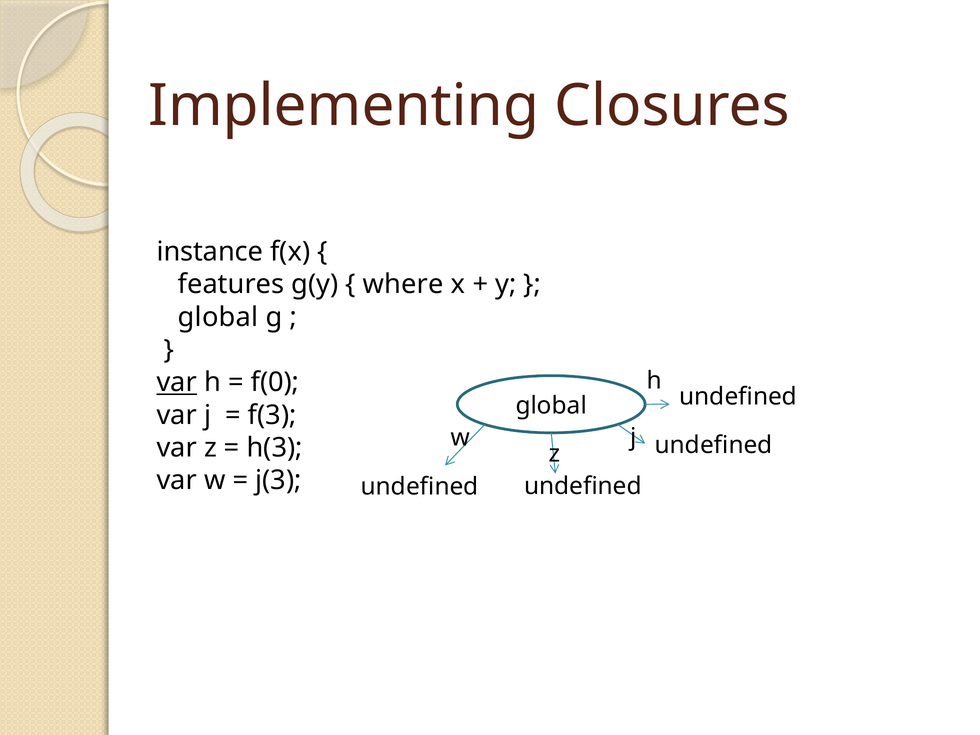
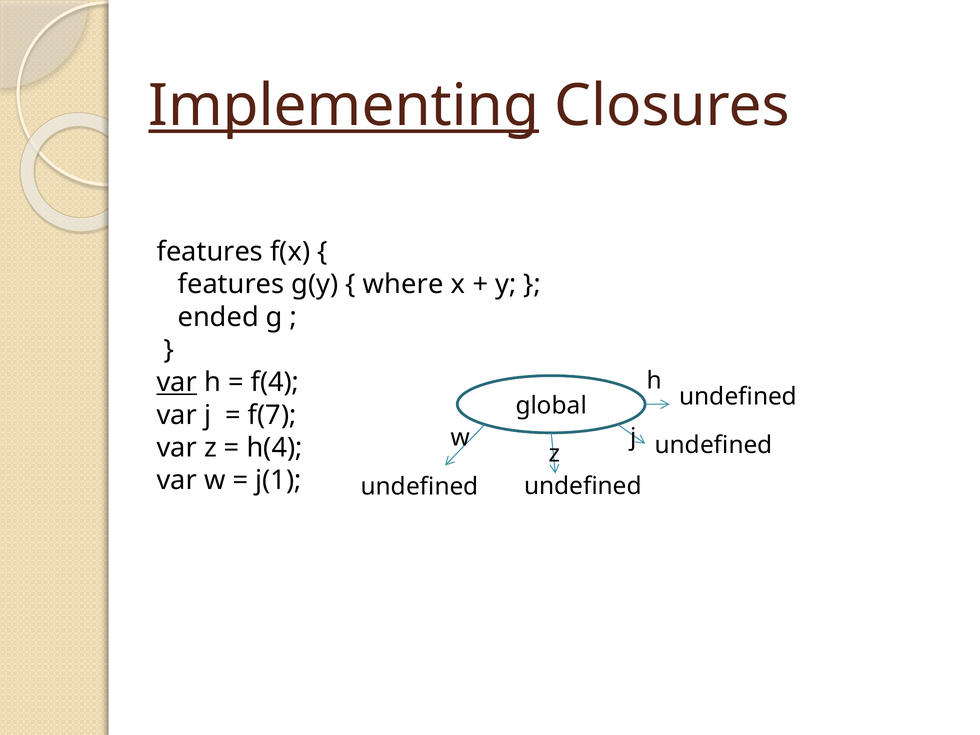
Implementing underline: none -> present
instance at (210, 252): instance -> features
global at (218, 317): global -> ended
f(0: f(0 -> f(4
f(3: f(3 -> f(7
h(3: h(3 -> h(4
j(3: j(3 -> j(1
